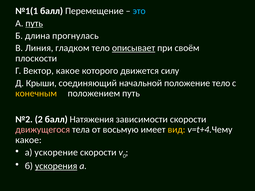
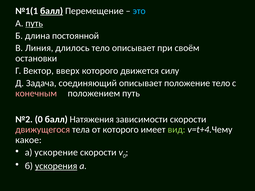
балл at (52, 11) underline: none -> present
прогнулась: прогнулась -> постоянной
гладком: гладком -> длилось
описывает at (134, 48) underline: present -> none
плоскости: плоскости -> остановки
Вектор какое: какое -> вверх
Крыши: Крыши -> Задача
соединяющий начальной: начальной -> описывает
конечным colour: yellow -> pink
№2 2: 2 -> 0
от восьмую: восьмую -> которого
вид colour: yellow -> light green
